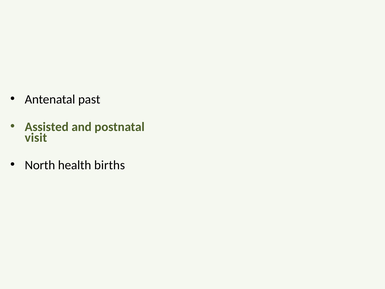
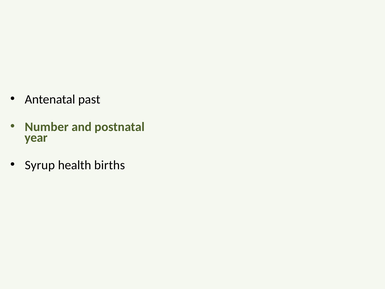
Assisted: Assisted -> Number
visit: visit -> year
North: North -> Syrup
